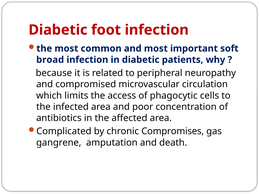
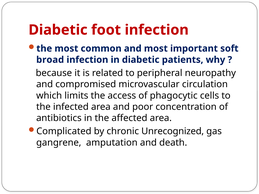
Compromises: Compromises -> Unrecognized
